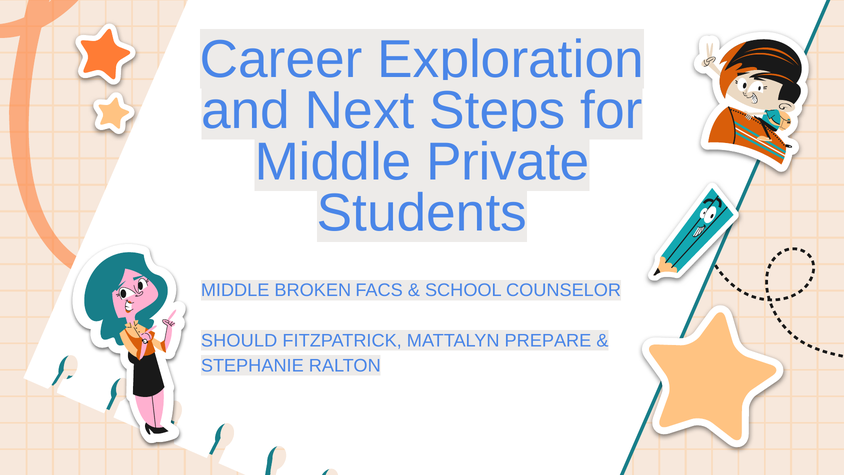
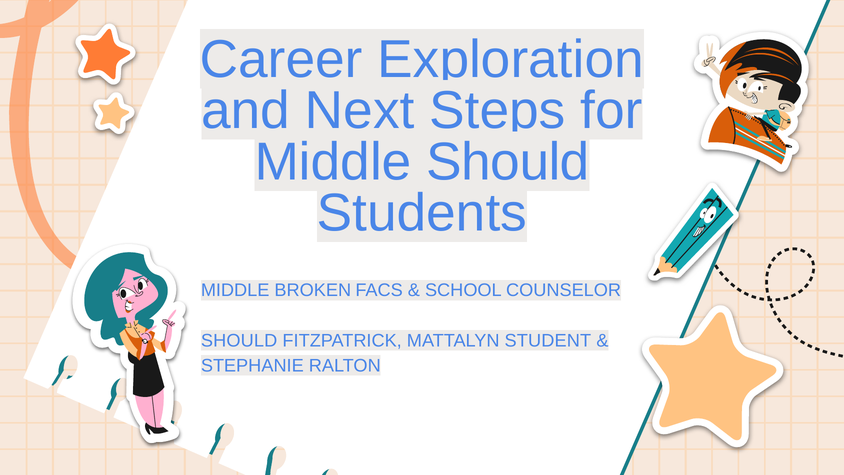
Middle Private: Private -> Should
PREPARE: PREPARE -> STUDENT
